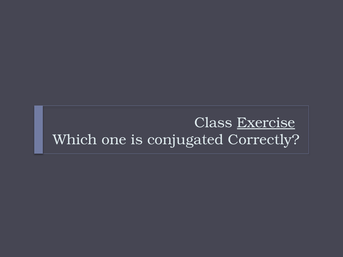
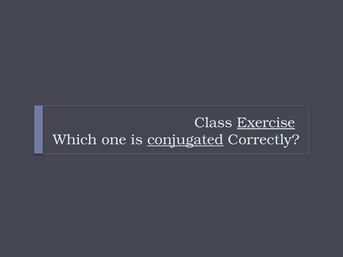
conjugated underline: none -> present
